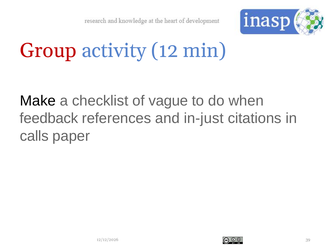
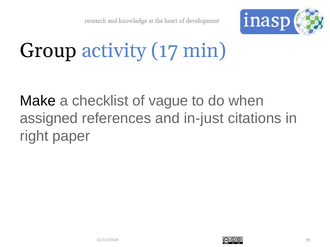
Group colour: red -> black
12: 12 -> 17
feedback: feedback -> assigned
calls: calls -> right
